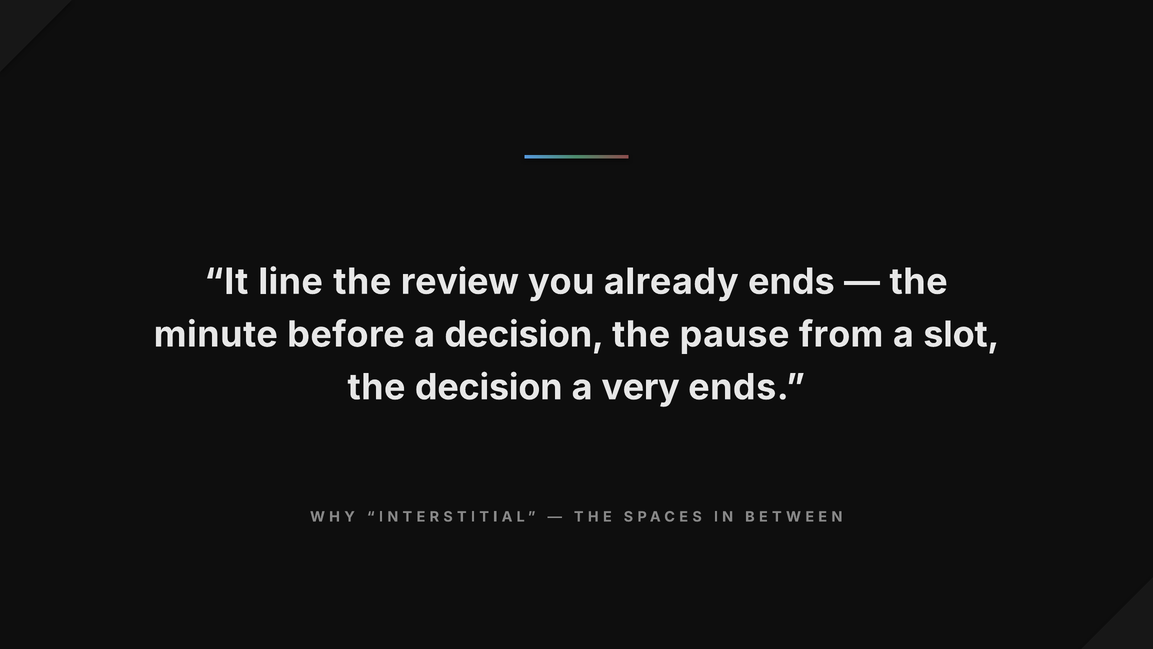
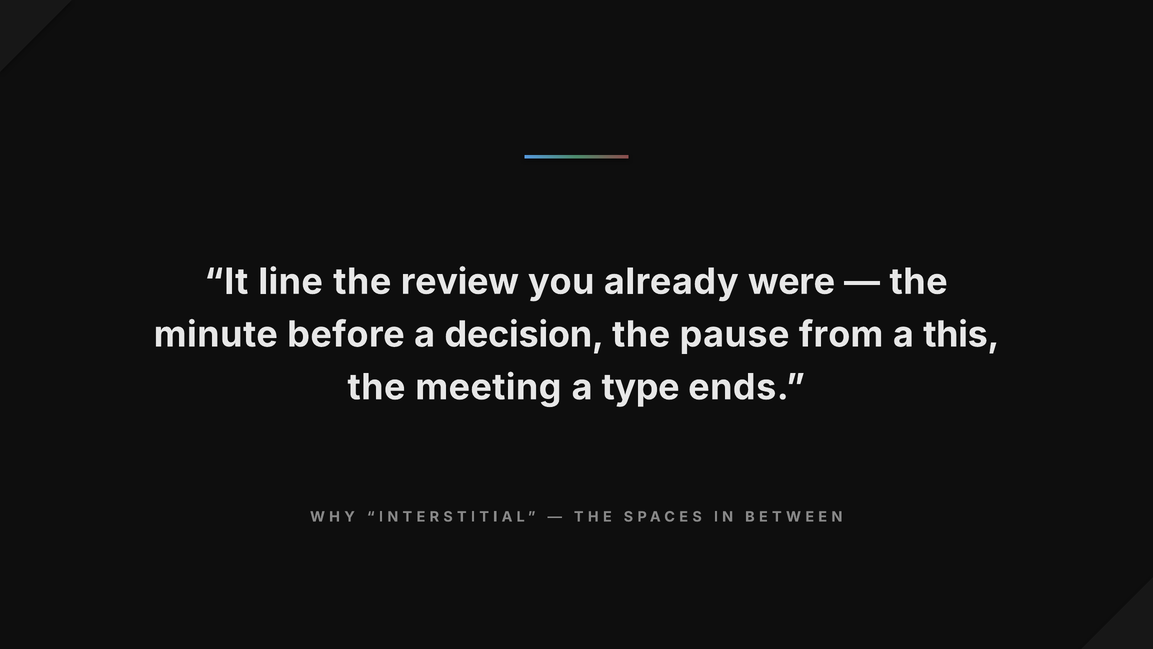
already ends: ends -> were
slot: slot -> this
the decision: decision -> meeting
very: very -> type
